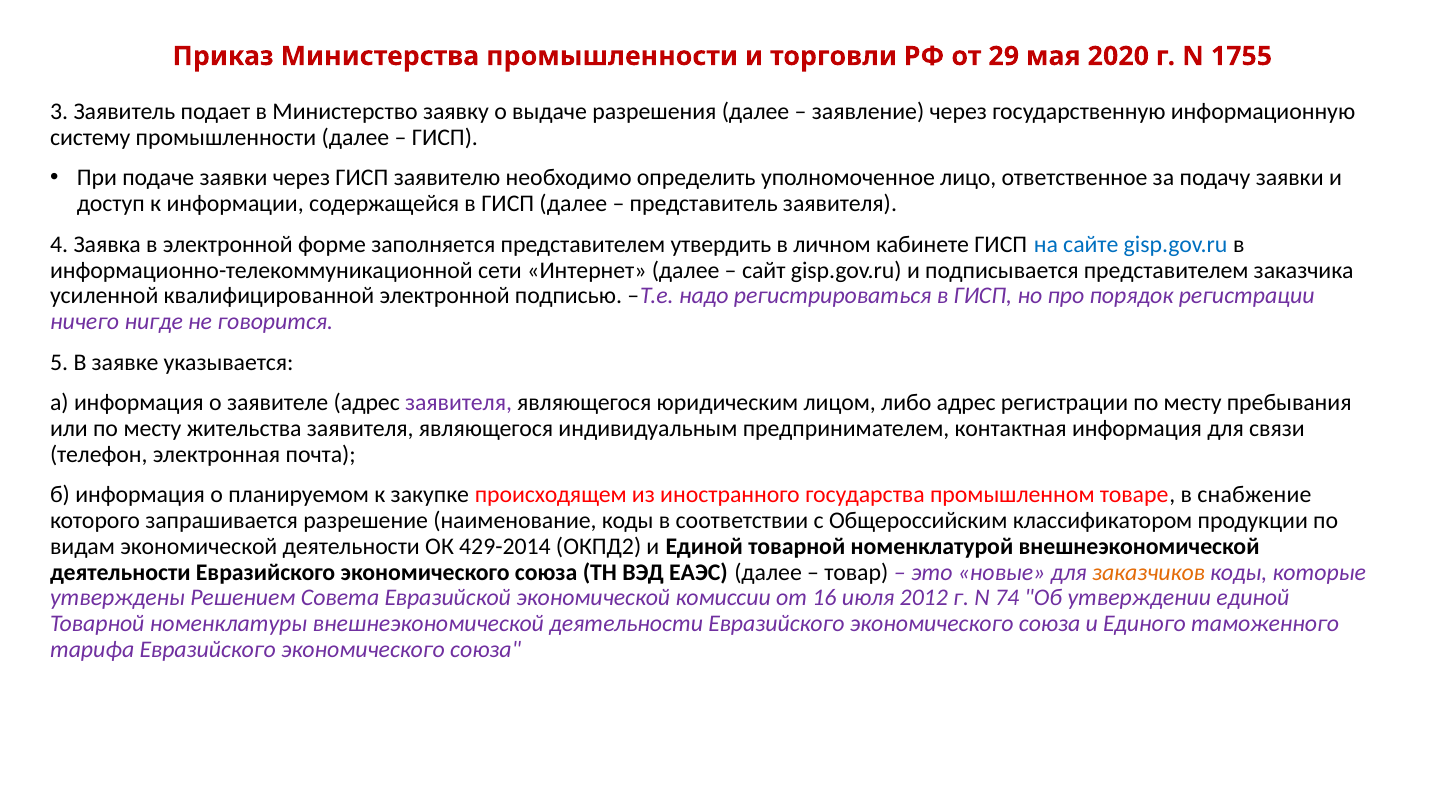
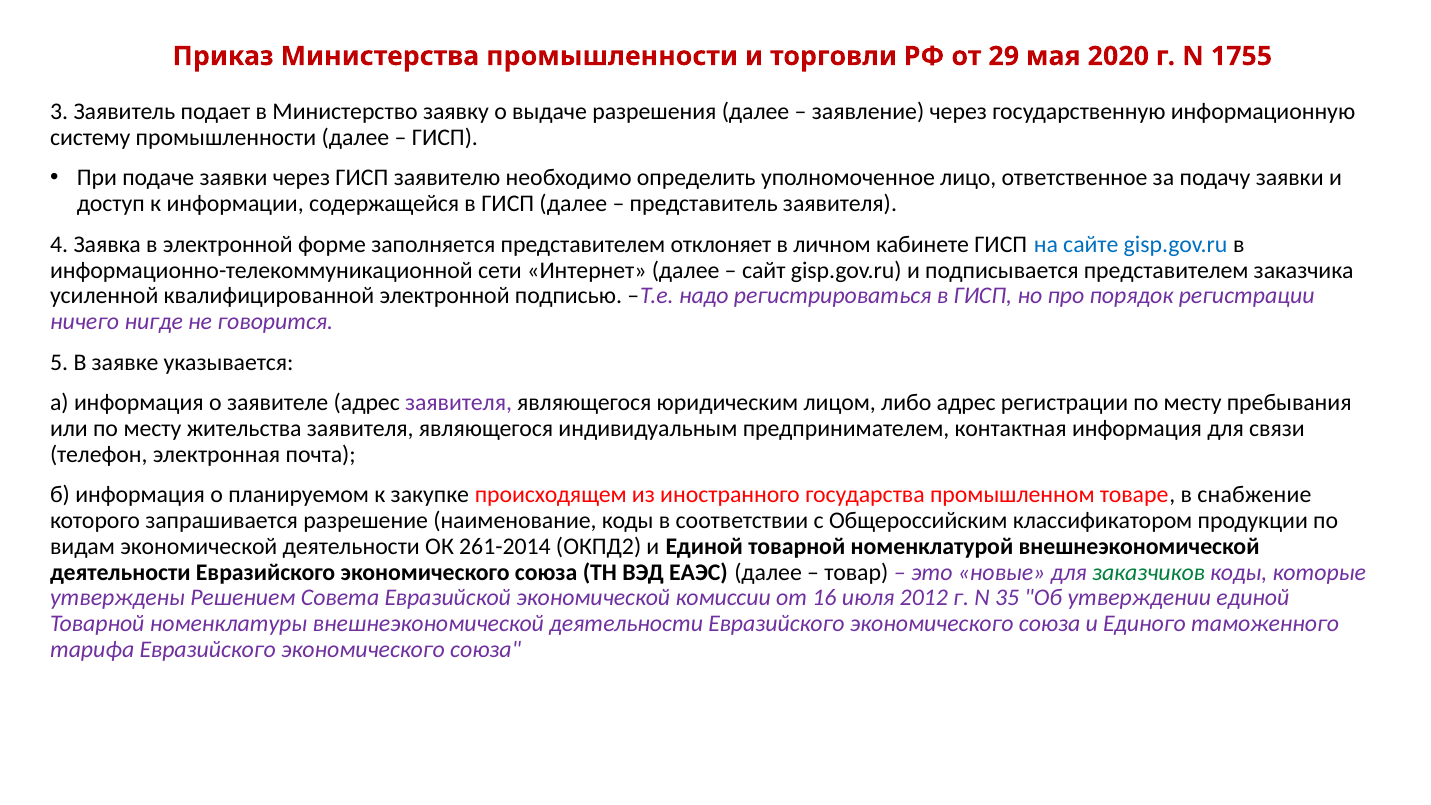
утвердить: утвердить -> отклоняет
429-2014: 429-2014 -> 261-2014
заказчиков colour: orange -> green
74: 74 -> 35
